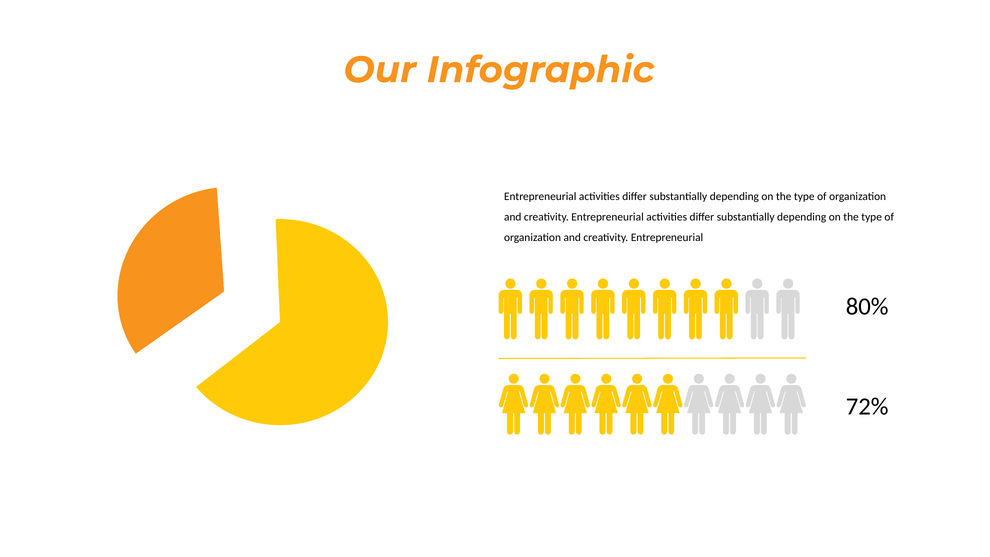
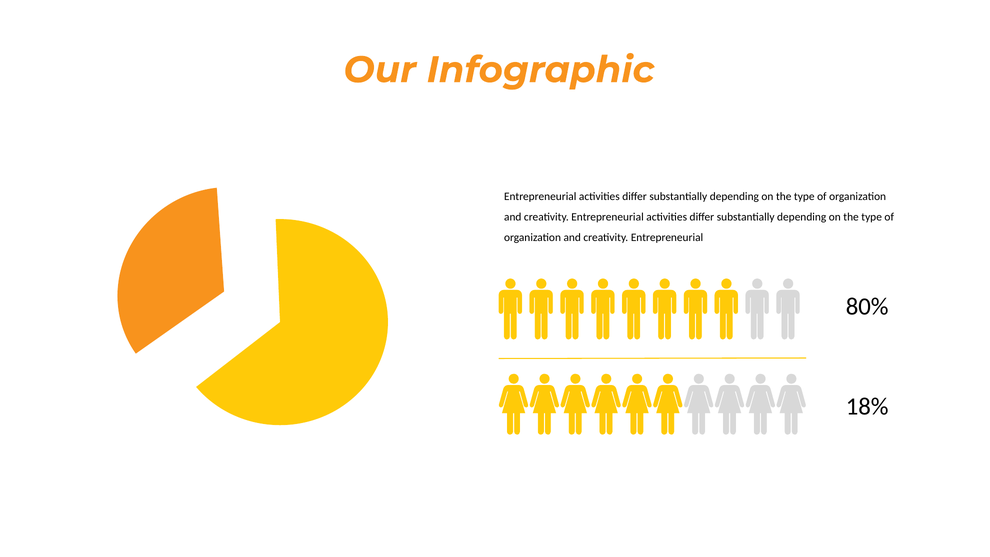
72%: 72% -> 18%
